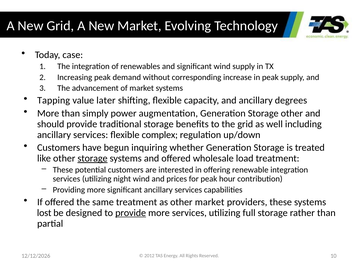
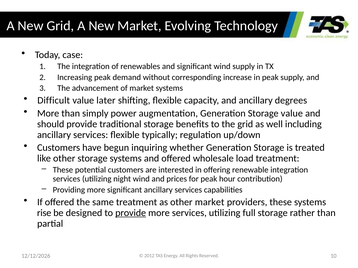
Tapping: Tapping -> Difficult
Storage other: other -> value
complex: complex -> typically
storage at (93, 159) underline: present -> none
lost: lost -> rise
